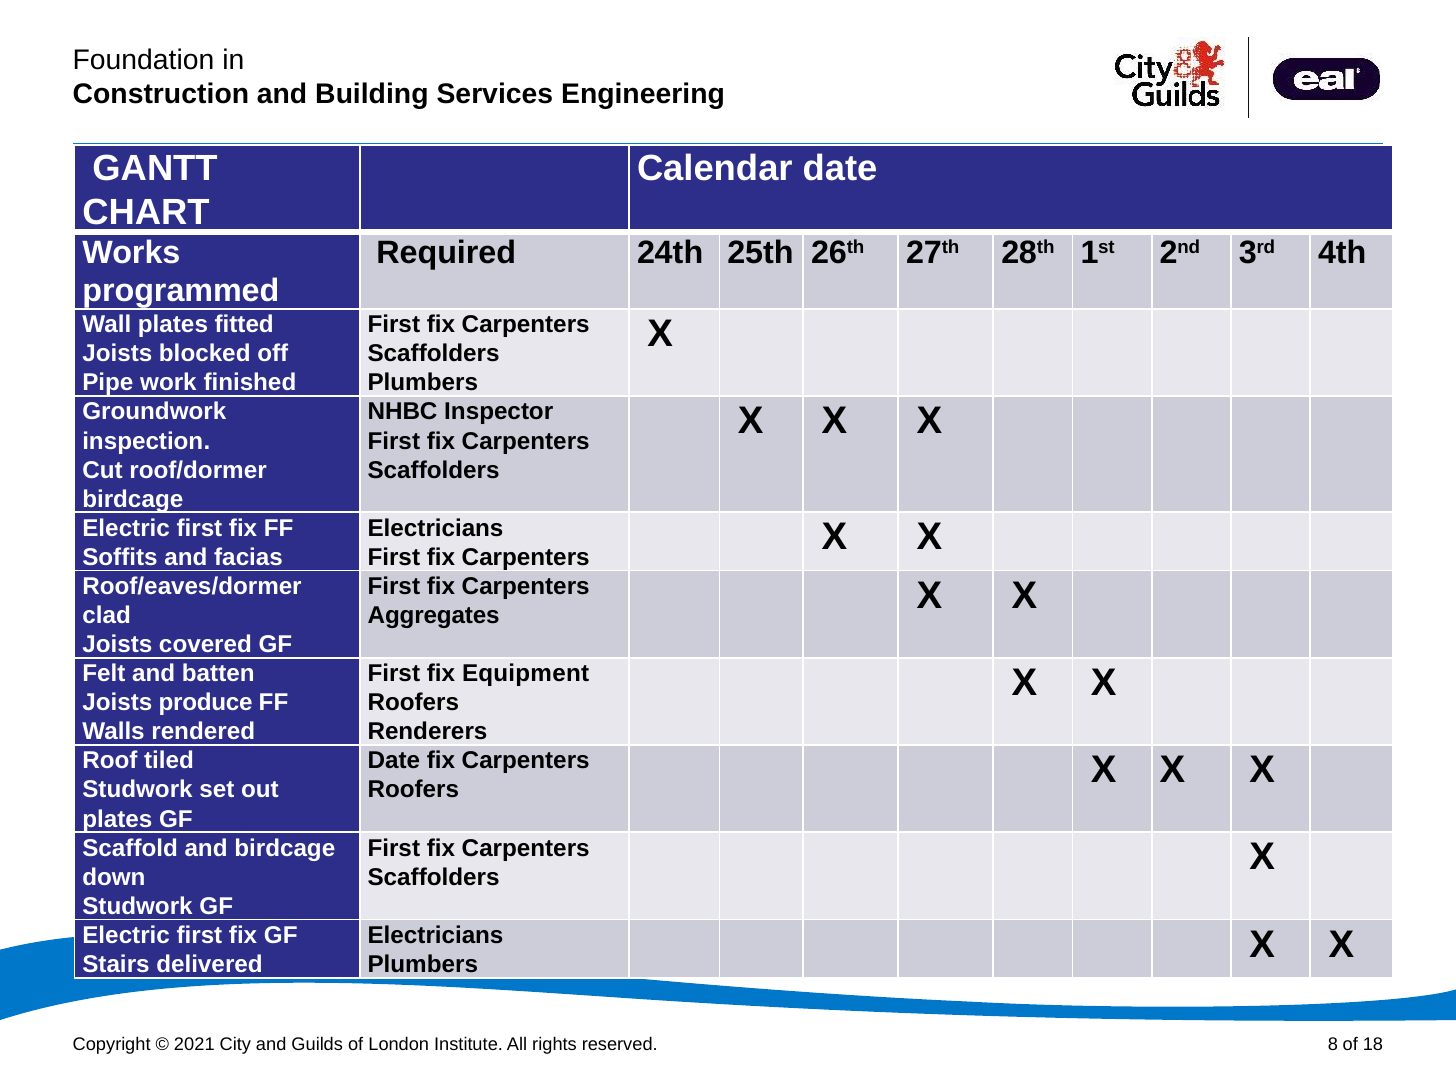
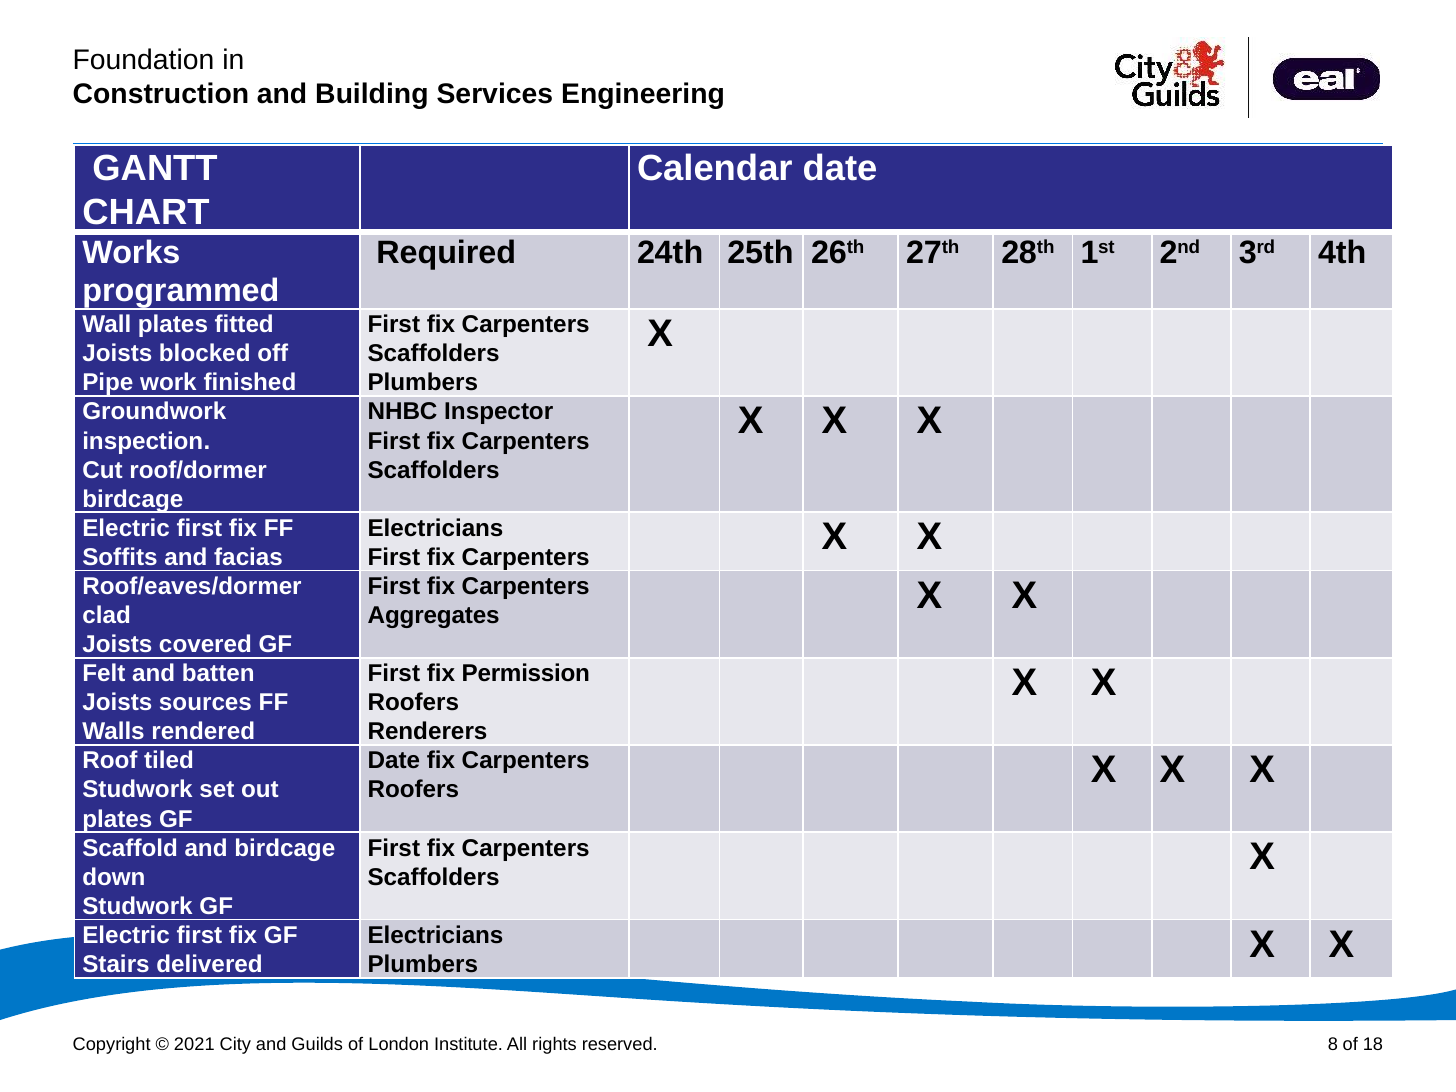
Equipment: Equipment -> Permission
produce: produce -> sources
